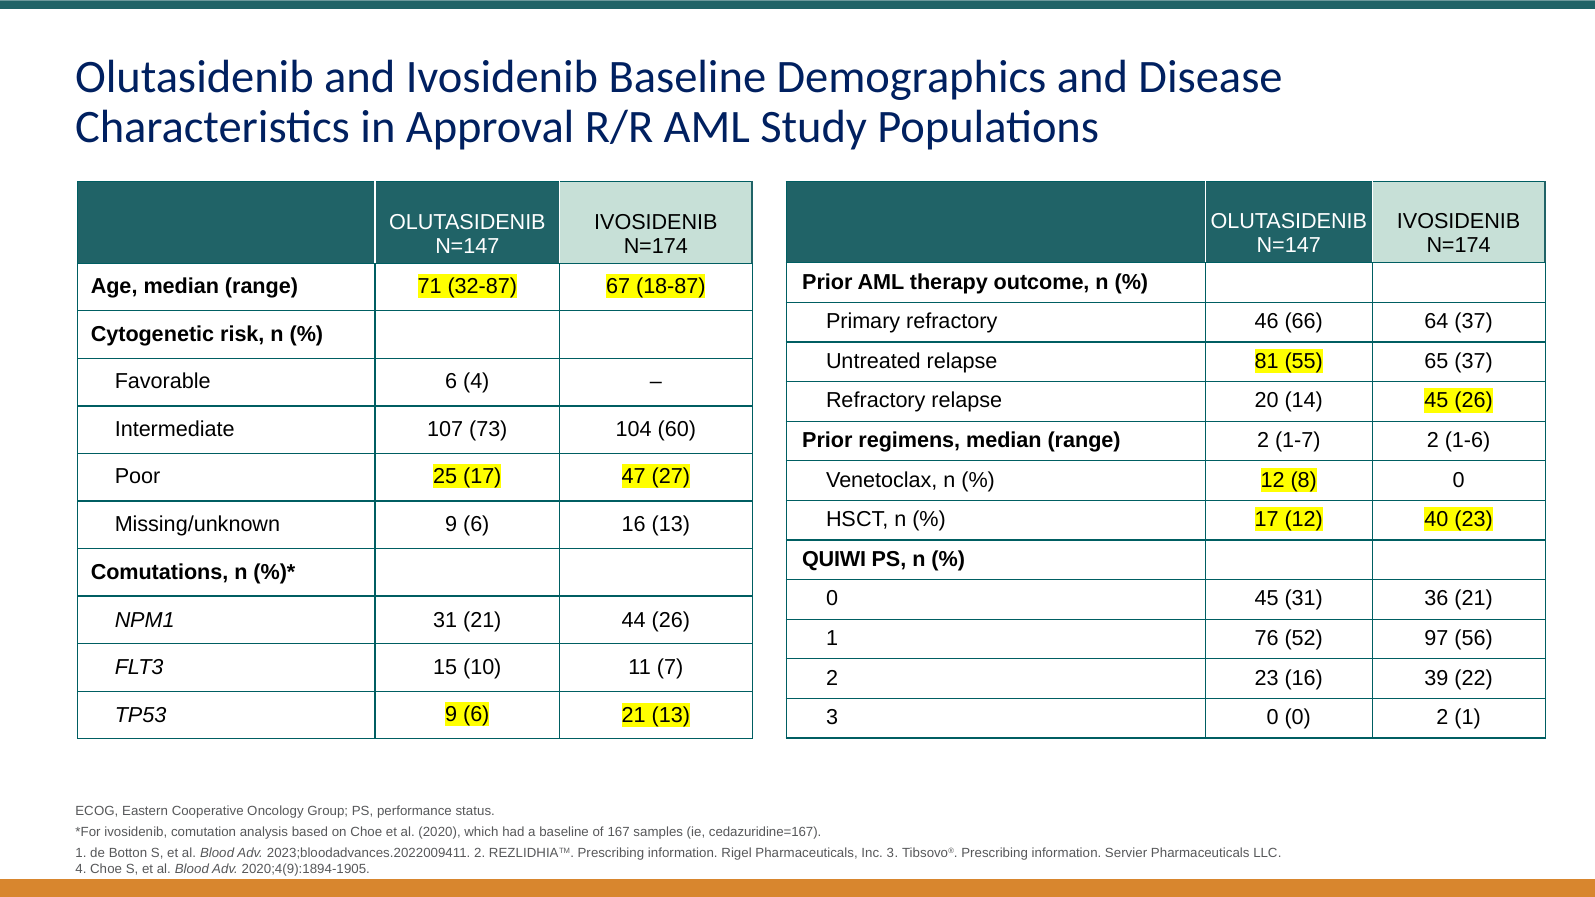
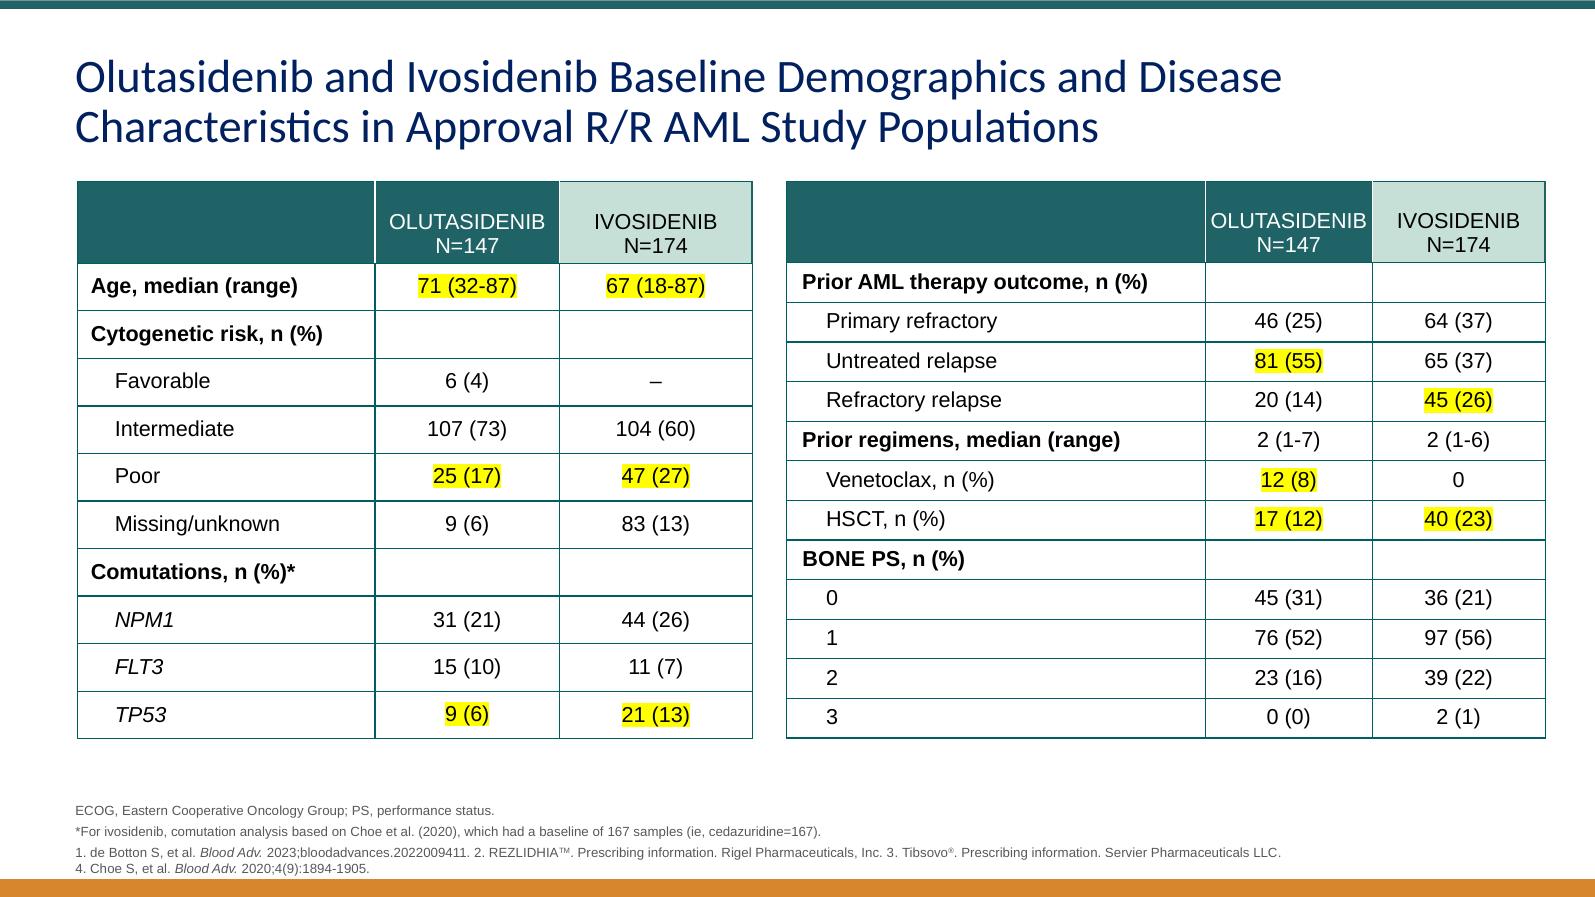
46 66: 66 -> 25
6 16: 16 -> 83
QUIWI: QUIWI -> BONE
